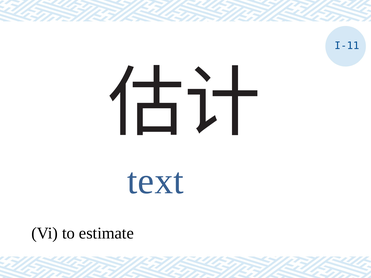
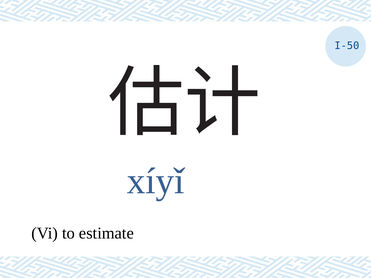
I-11: I-11 -> I-50
text: text -> xíyǐ
